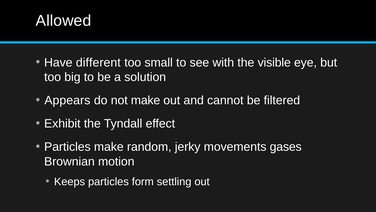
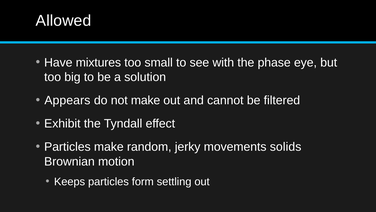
different: different -> mixtures
visible: visible -> phase
gases: gases -> solids
